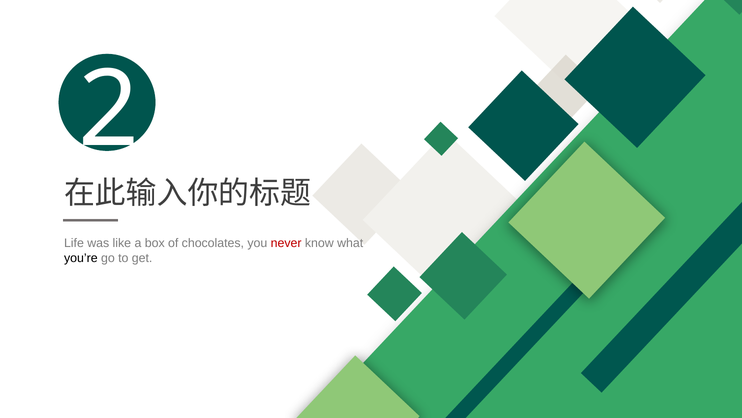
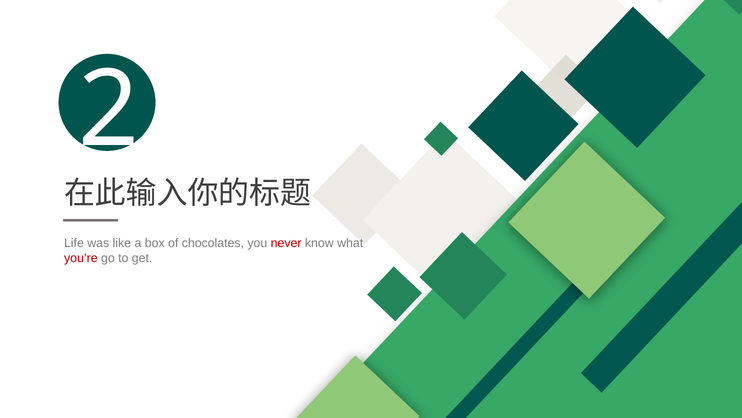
you’re colour: black -> red
